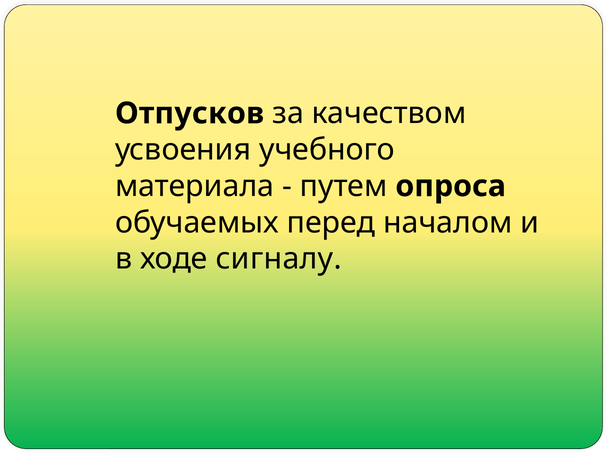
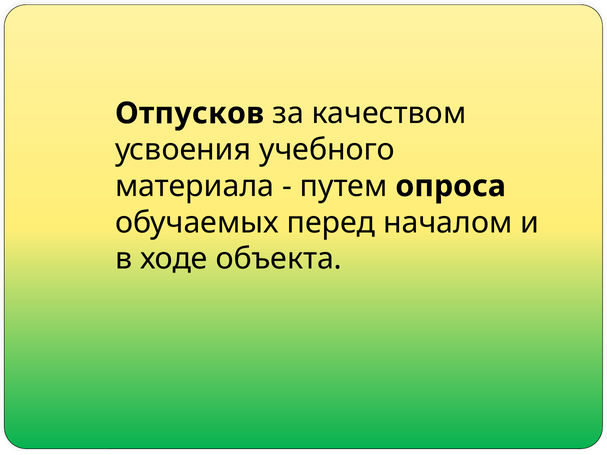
сигналу: сигналу -> объекта
